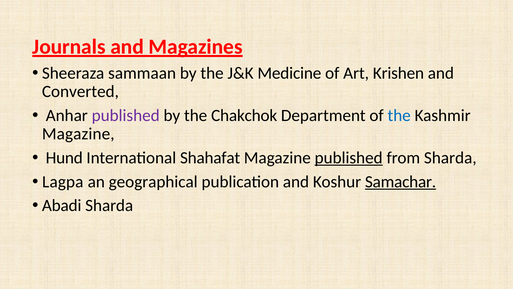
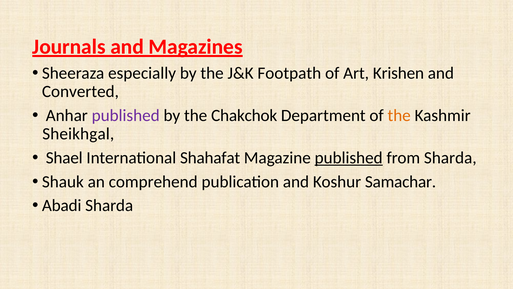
sammaan: sammaan -> especially
Medicine: Medicine -> Footpath
the at (399, 115) colour: blue -> orange
Magazine at (78, 134): Magazine -> Sheikhgal
Hund: Hund -> Shael
Lagpa: Lagpa -> Shauk
geographical: geographical -> comprehend
Samachar underline: present -> none
